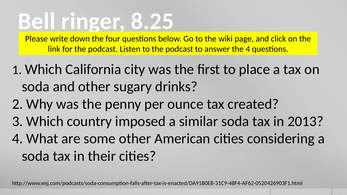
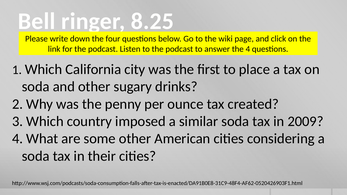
2013: 2013 -> 2009
